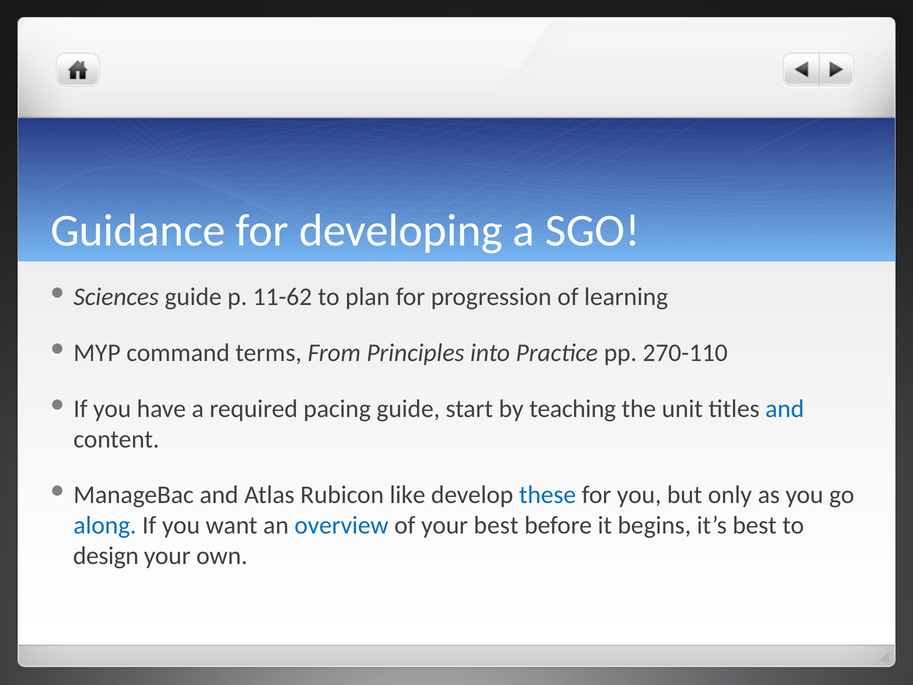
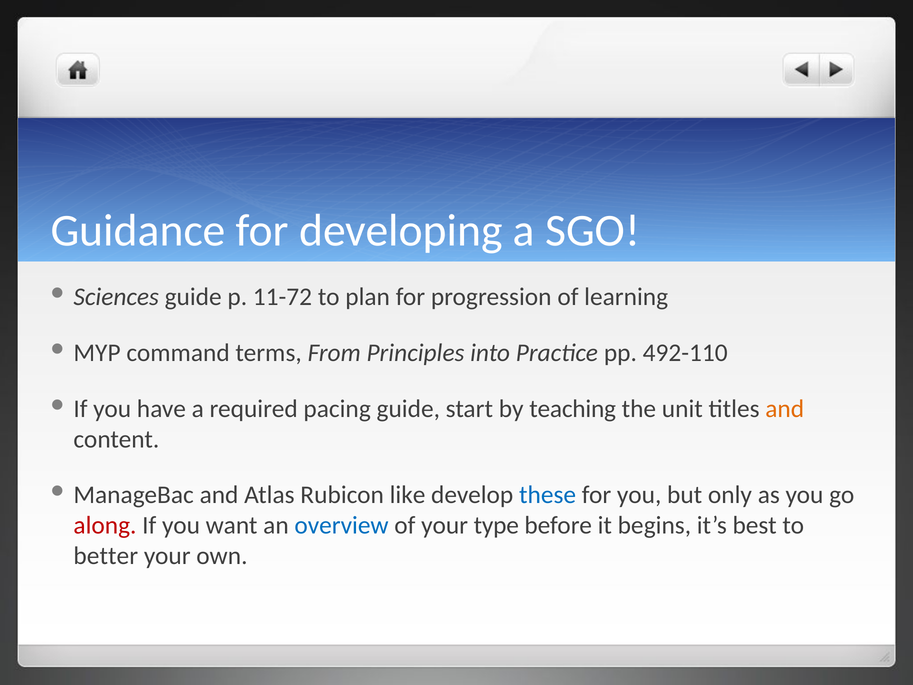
11-62: 11-62 -> 11-72
270-110: 270-110 -> 492-110
and at (785, 409) colour: blue -> orange
along colour: blue -> red
your best: best -> type
design: design -> better
